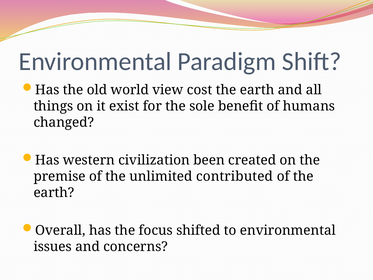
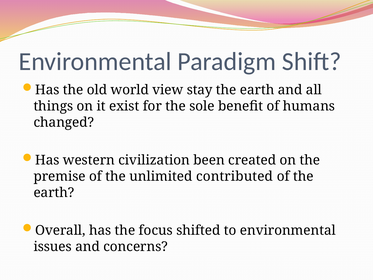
cost: cost -> stay
